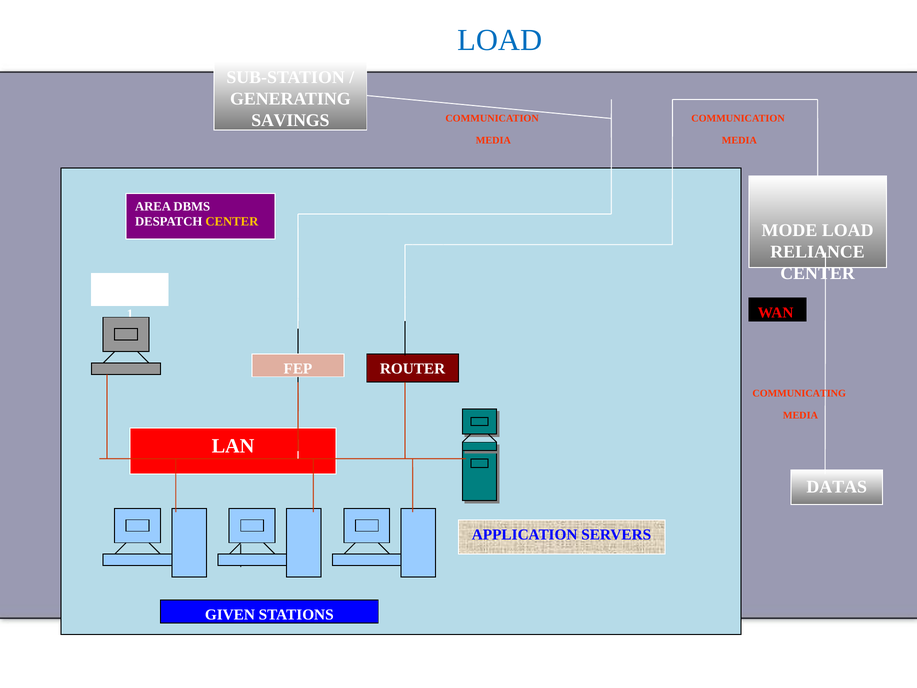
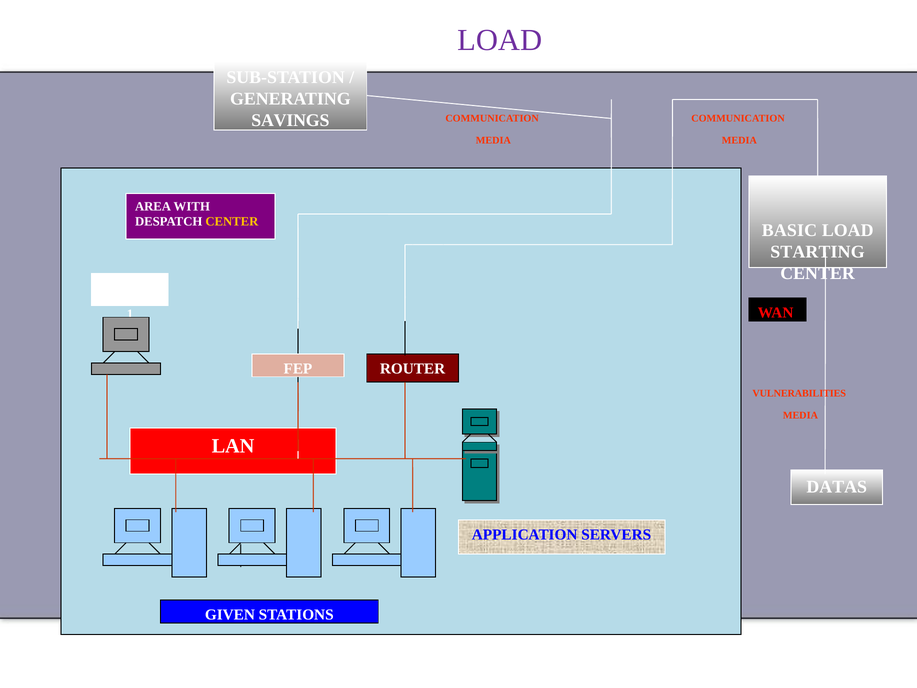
LOAD at (500, 40) colour: blue -> purple
DBMS: DBMS -> WITH
MODE: MODE -> BASIC
RELIANCE: RELIANCE -> STARTING
COMMUNICATING: COMMUNICATING -> VULNERABILITIES
